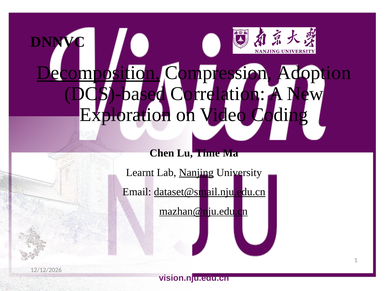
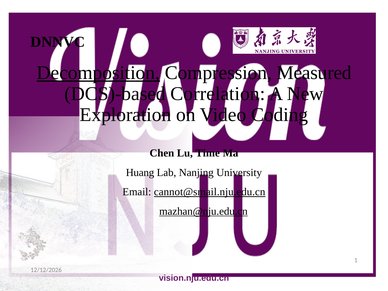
Adoption: Adoption -> Measured
Learnt: Learnt -> Huang
Nanjing underline: present -> none
dataset@smail.nju.edu.cn: dataset@smail.nju.edu.cn -> cannot@smail.nju.edu.cn
